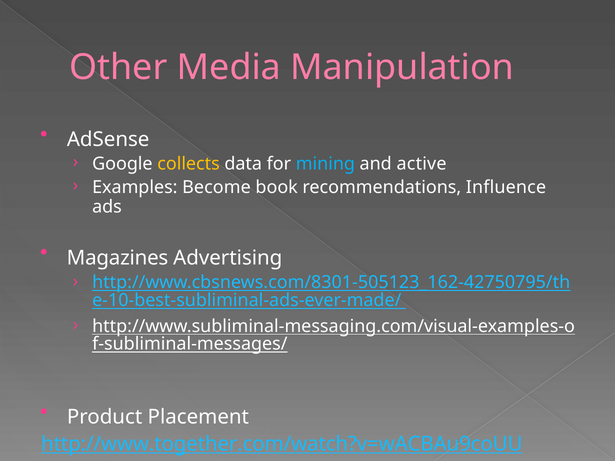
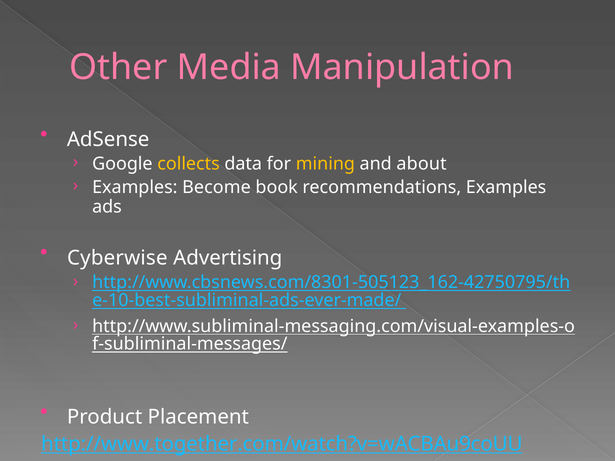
mining colour: light blue -> yellow
active: active -> about
recommendations Influence: Influence -> Examples
Magazines: Magazines -> Cyberwise
